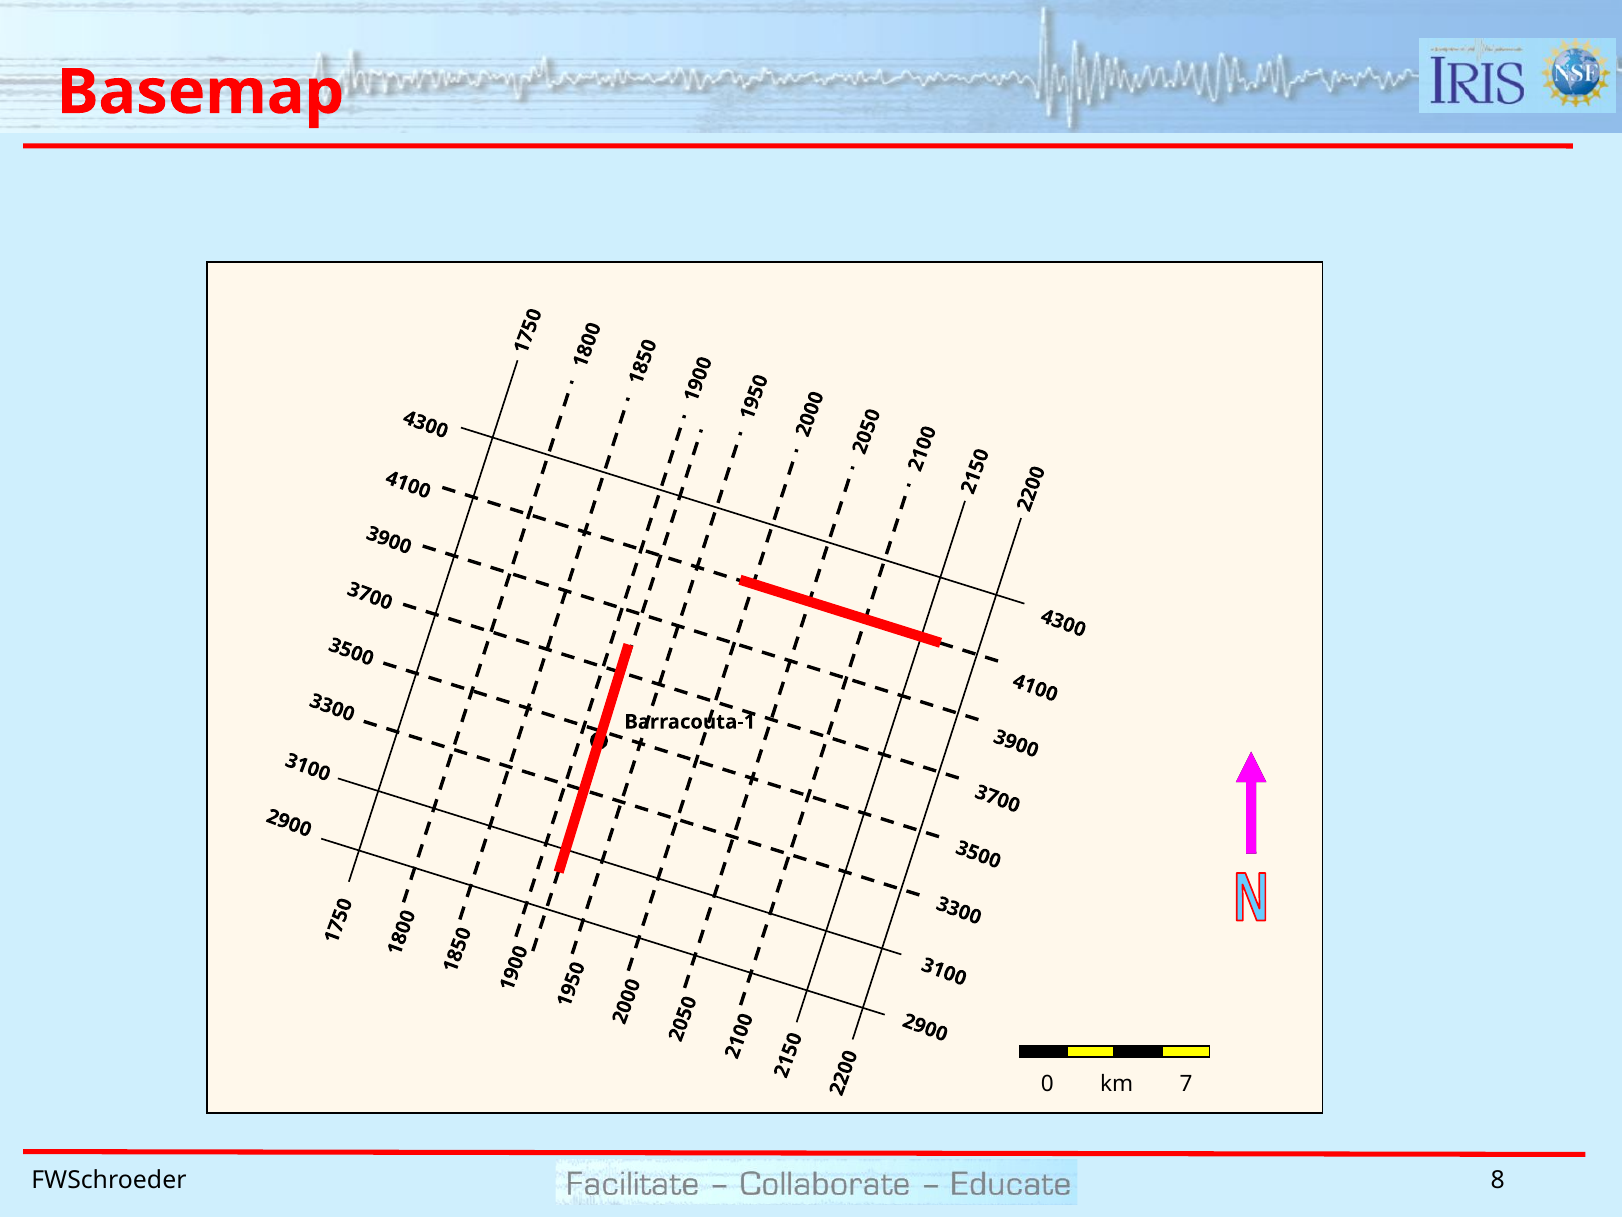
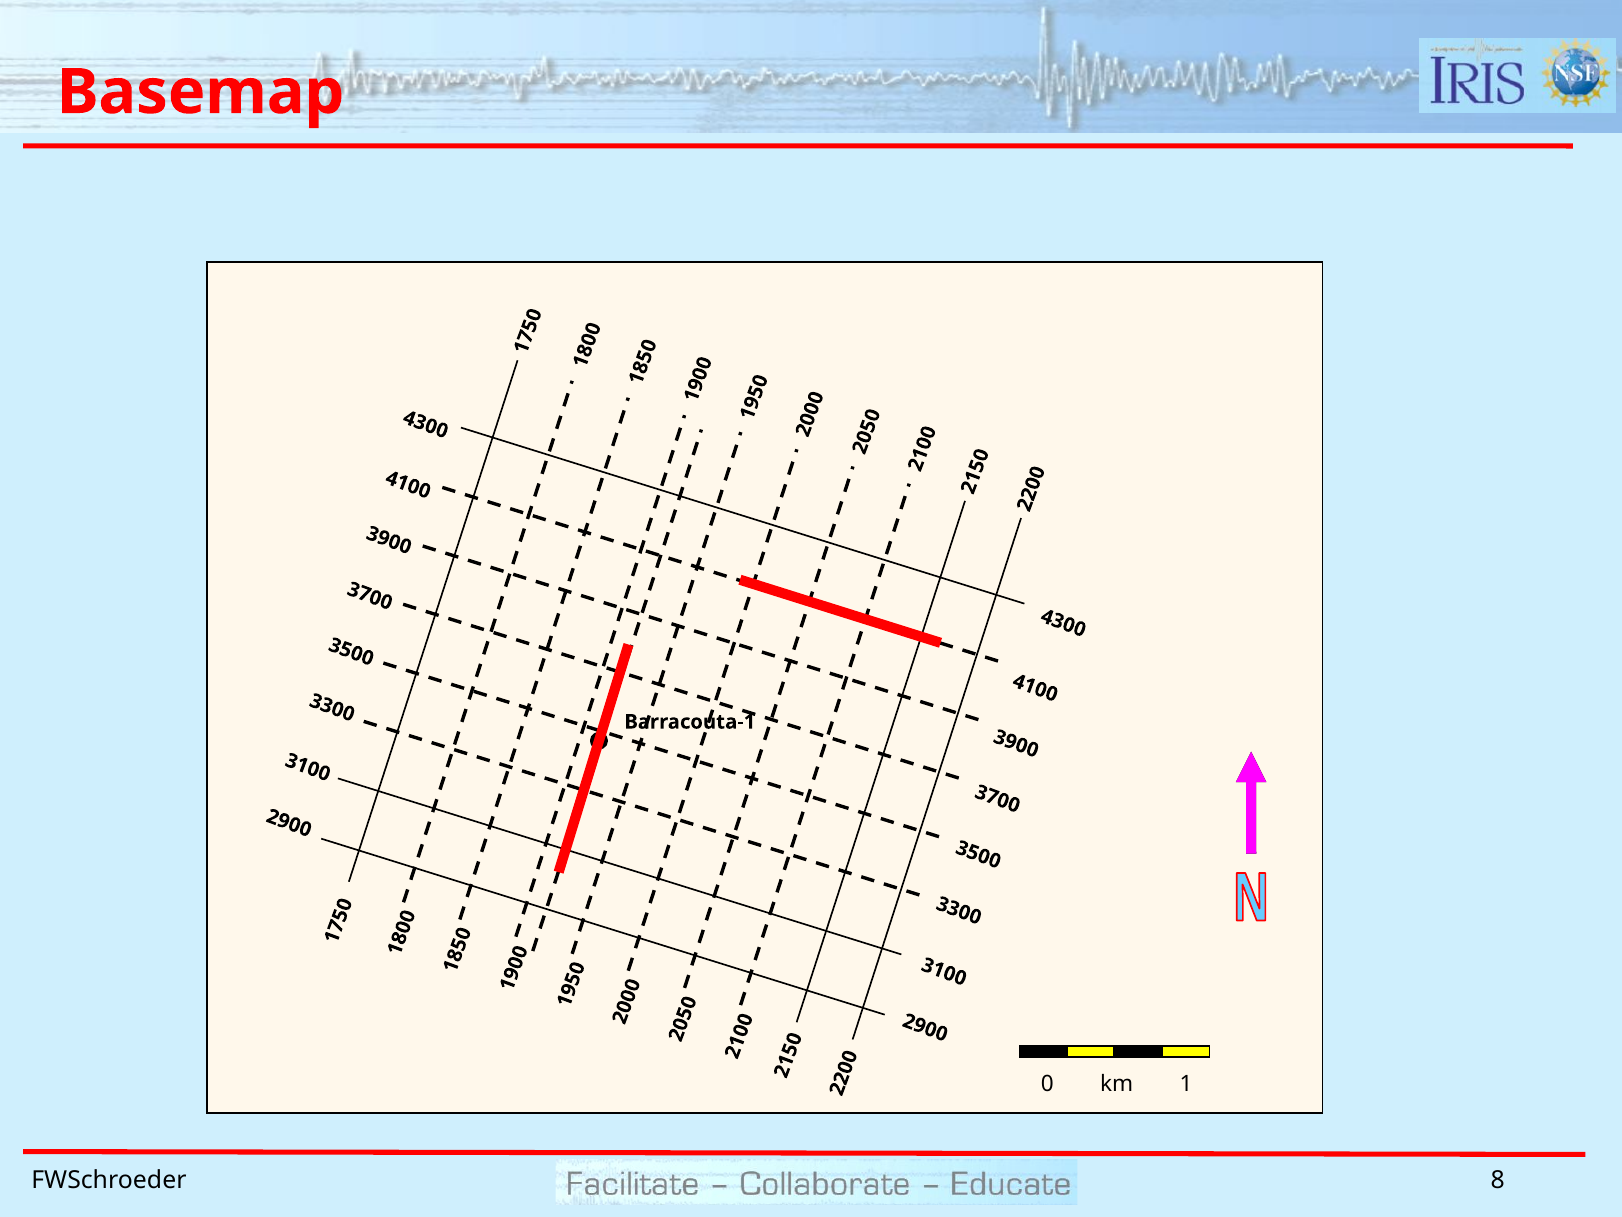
km 7: 7 -> 1
